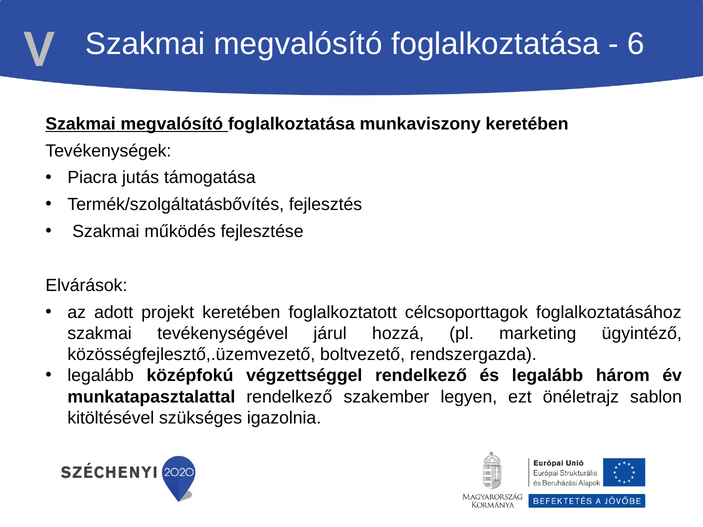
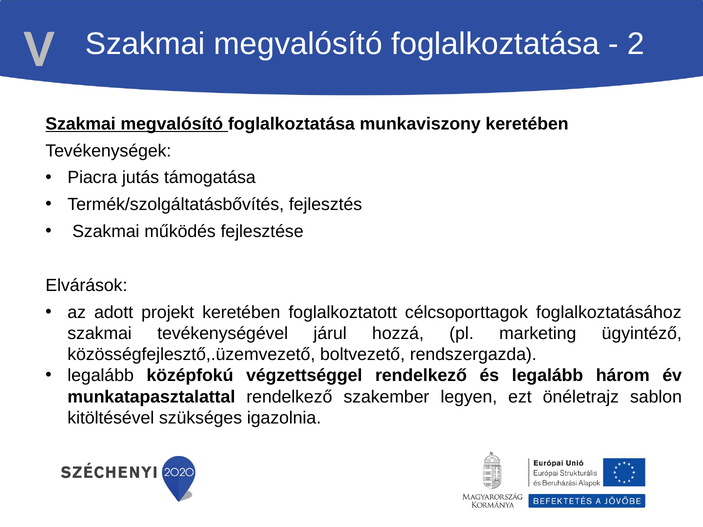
6: 6 -> 2
